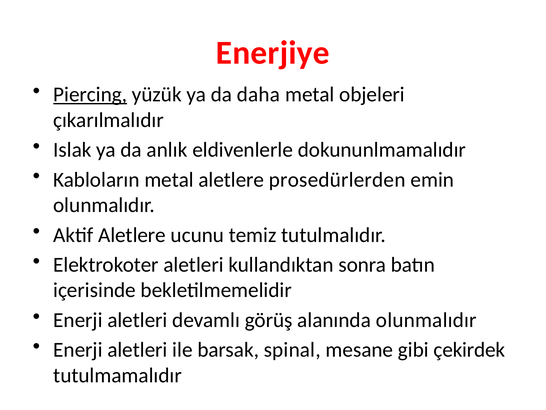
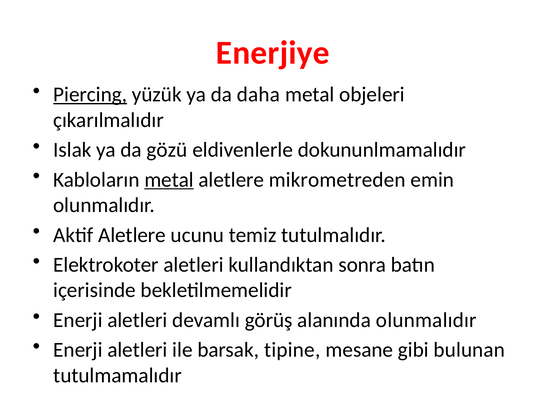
anlık: anlık -> gözü
metal at (169, 179) underline: none -> present
prosedürlerden: prosedürlerden -> mikrometreden
spinal: spinal -> tipine
çekirdek: çekirdek -> bulunan
